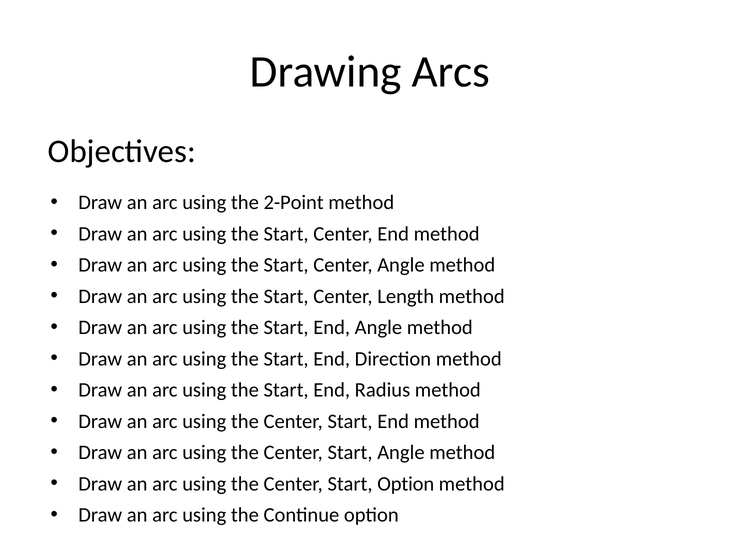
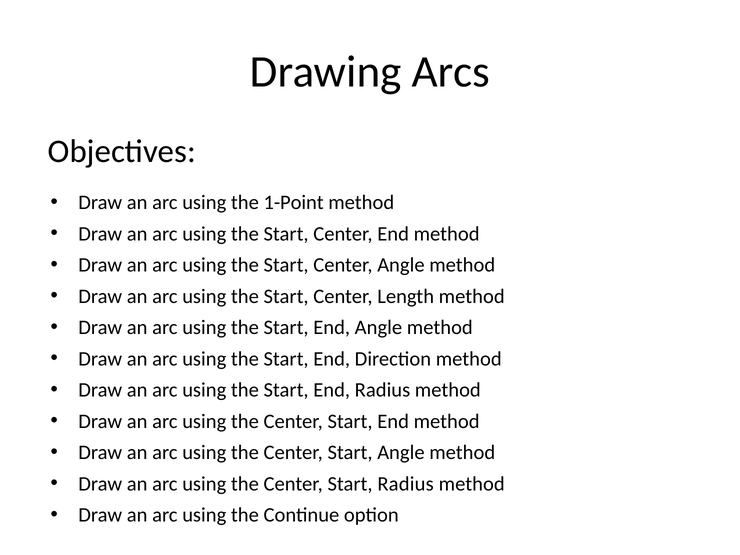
2-Point: 2-Point -> 1-Point
Start Option: Option -> Radius
